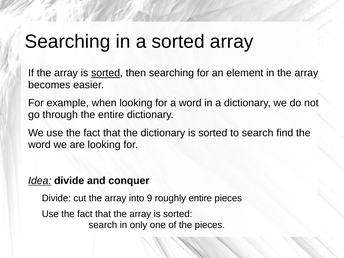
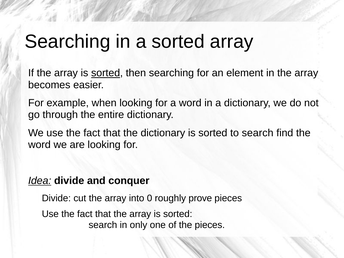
9: 9 -> 0
roughly entire: entire -> prove
